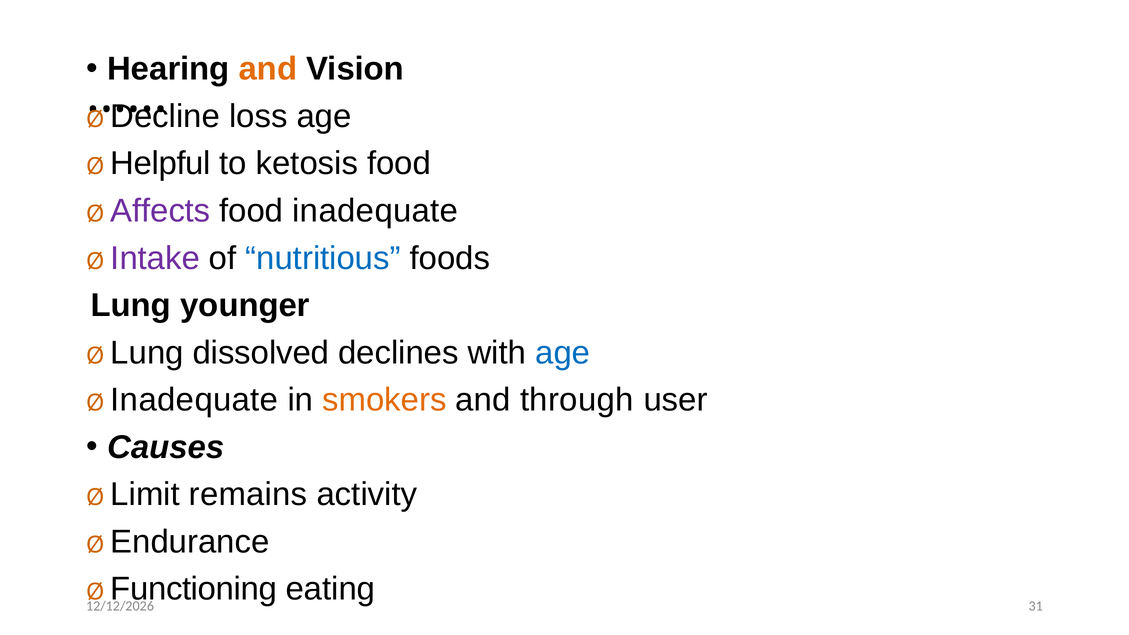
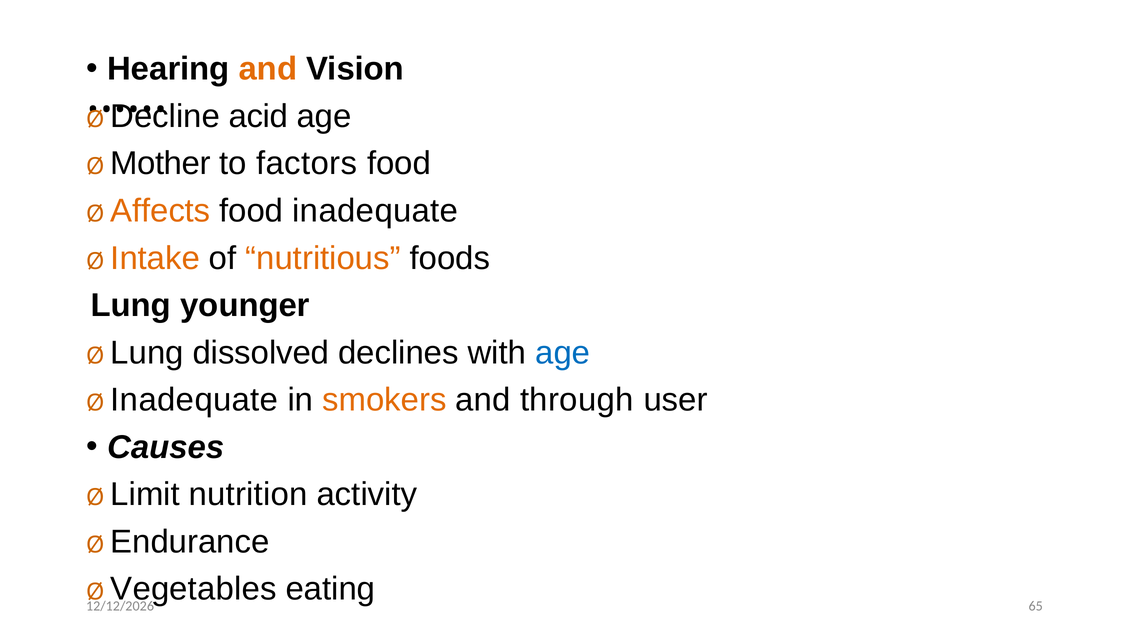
loss: loss -> acid
Helpful: Helpful -> Mother
ketosis: ketosis -> factors
Affects colour: purple -> orange
Intake colour: purple -> orange
nutritious colour: blue -> orange
remains: remains -> nutrition
Functioning: Functioning -> Vegetables
31: 31 -> 65
